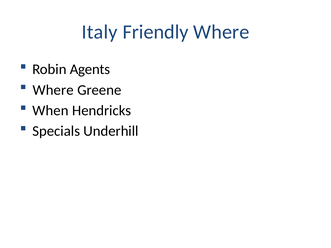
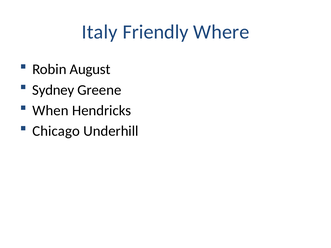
Agents: Agents -> August
Where at (53, 90): Where -> Sydney
Specials: Specials -> Chicago
